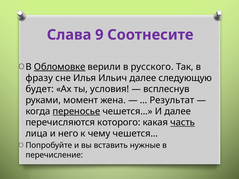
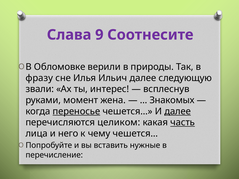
Обломовке underline: present -> none
русского: русского -> природы
будет: будет -> звали
условия: условия -> интерес
Результат: Результат -> Знакомых
далее at (178, 111) underline: none -> present
которого: которого -> целиком
